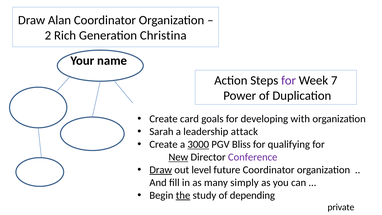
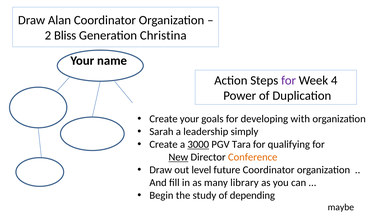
Rich: Rich -> Bliss
7: 7 -> 4
Create card: card -> your
attack: attack -> simply
Bliss: Bliss -> Tara
Conference colour: purple -> orange
Draw at (161, 170) underline: present -> none
simply: simply -> library
the underline: present -> none
private: private -> maybe
